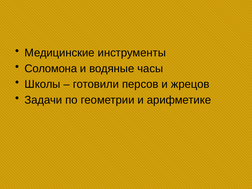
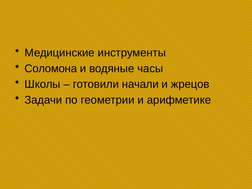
персов: персов -> начали
